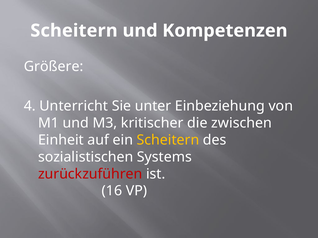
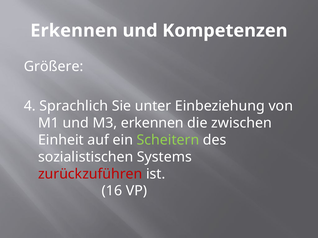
Scheitern at (74, 31): Scheitern -> Erkennen
Unterricht: Unterricht -> Sprachlich
M3 kritischer: kritischer -> erkennen
Scheitern at (168, 140) colour: yellow -> light green
